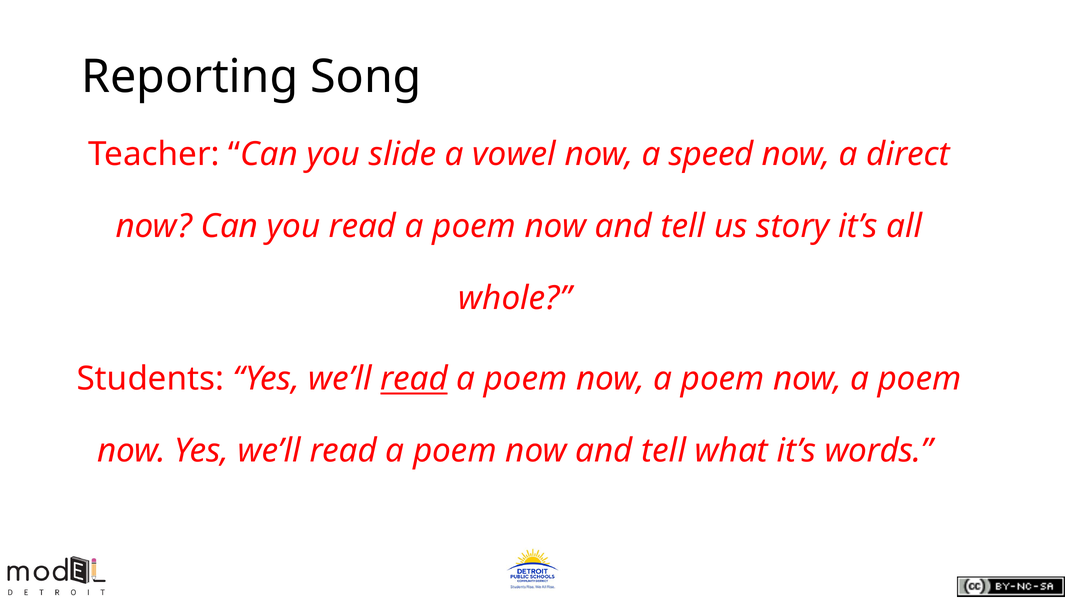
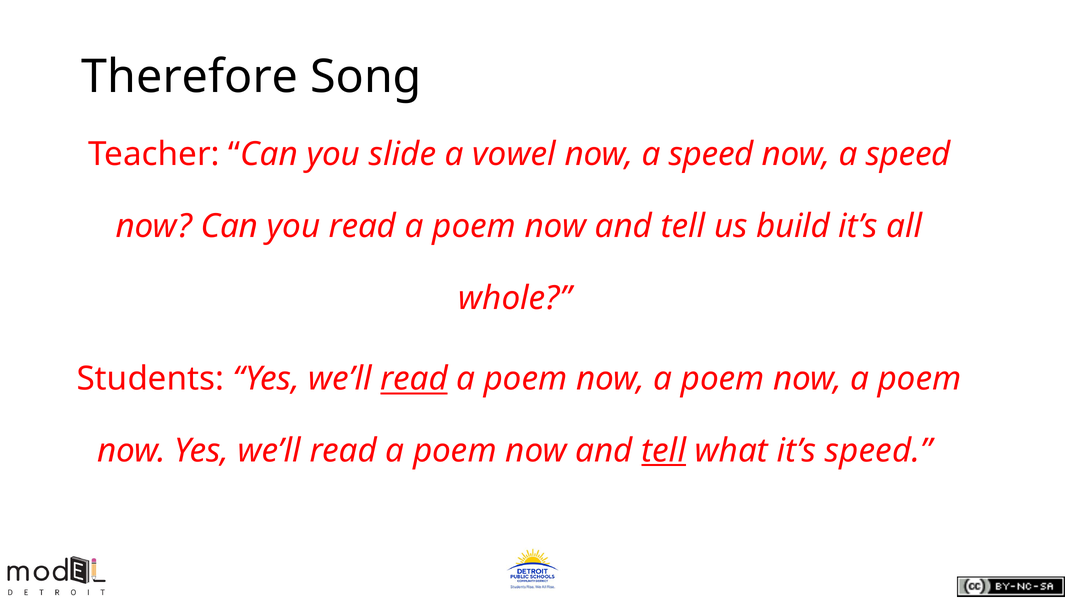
Reporting: Reporting -> Therefore
direct at (908, 154): direct -> speed
story: story -> build
tell at (664, 451) underline: none -> present
it’s words: words -> speed
